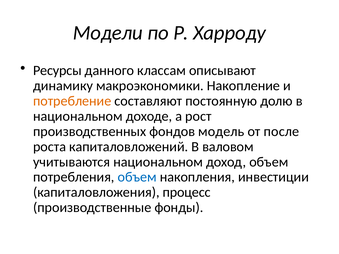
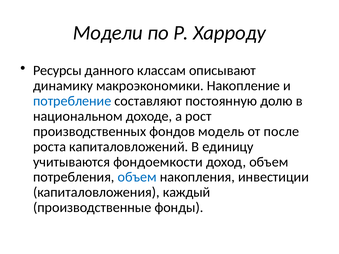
потребление colour: orange -> blue
валовом: валовом -> единицу
учитываются национальном: национальном -> фондоемкости
процесс: процесс -> каждый
